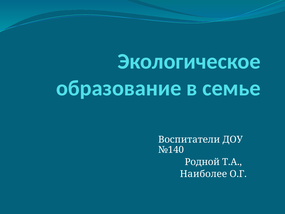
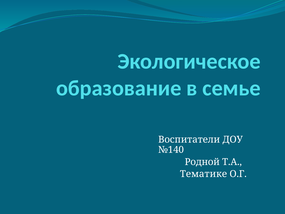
Наиболее: Наиболее -> Тематике
